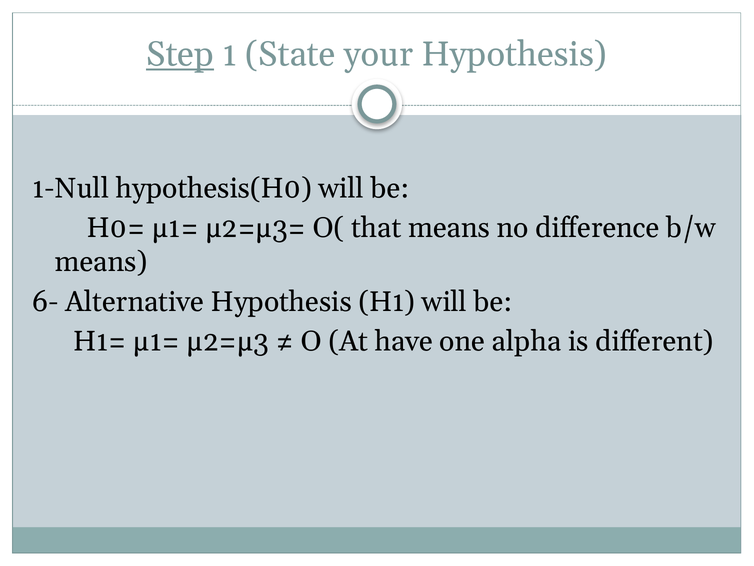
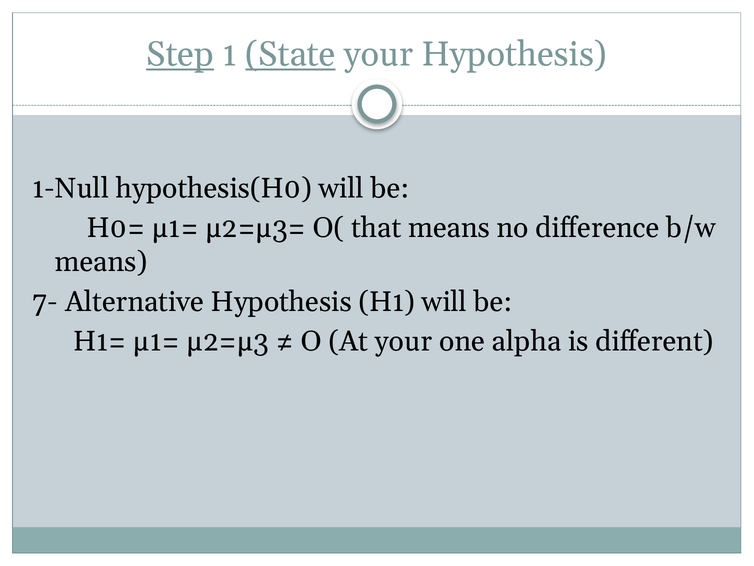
State underline: none -> present
6-: 6- -> 7-
At have: have -> your
